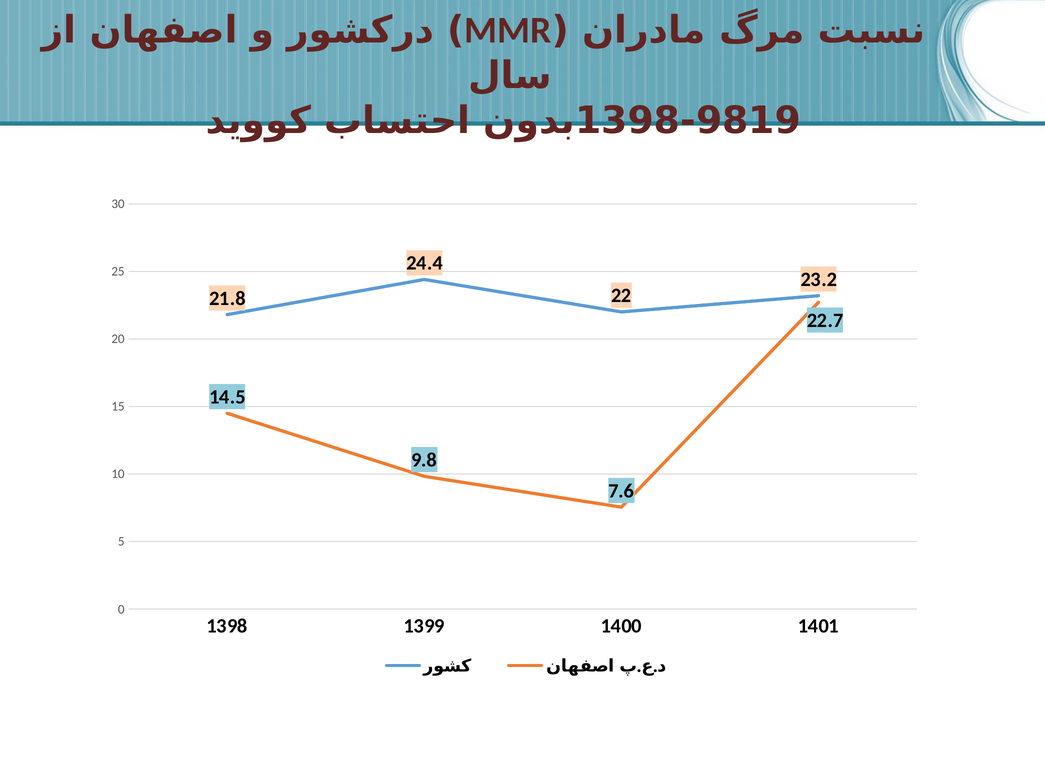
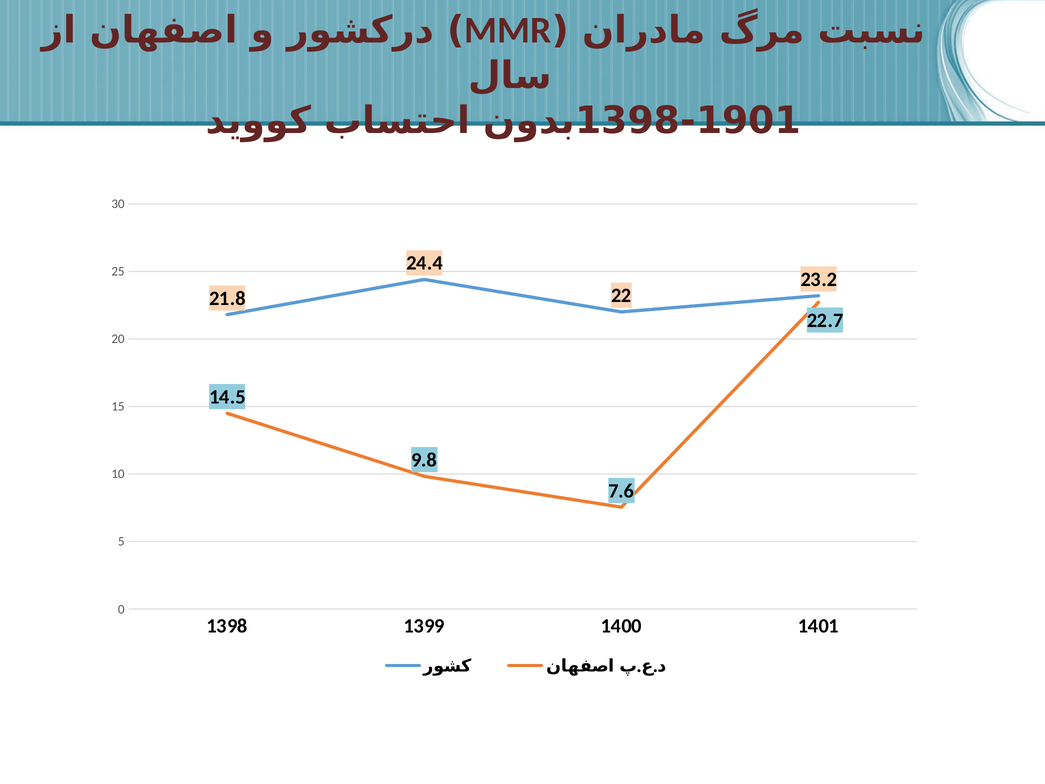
9819: 9819 -> 1901
